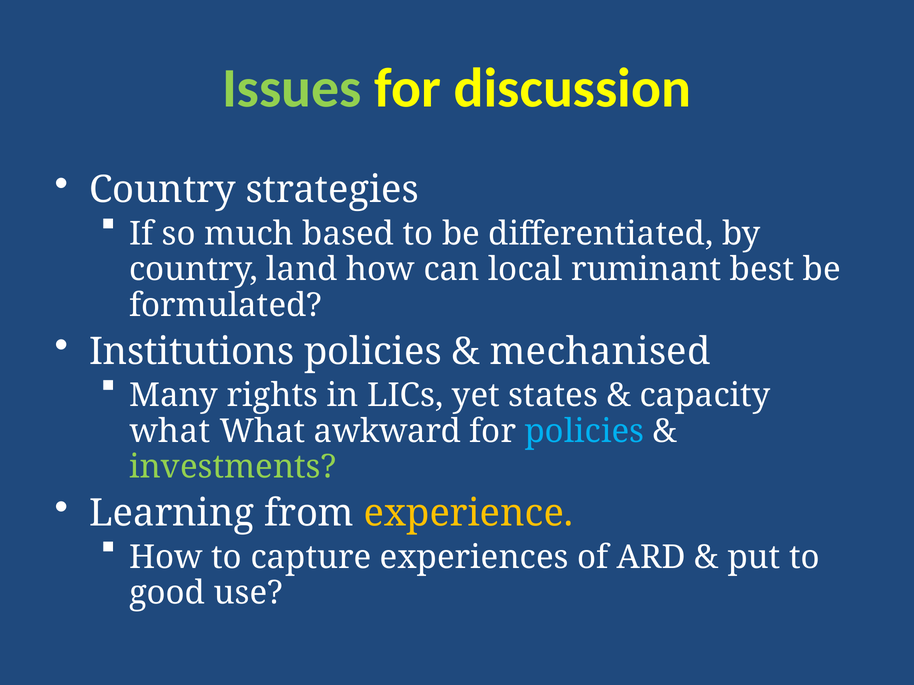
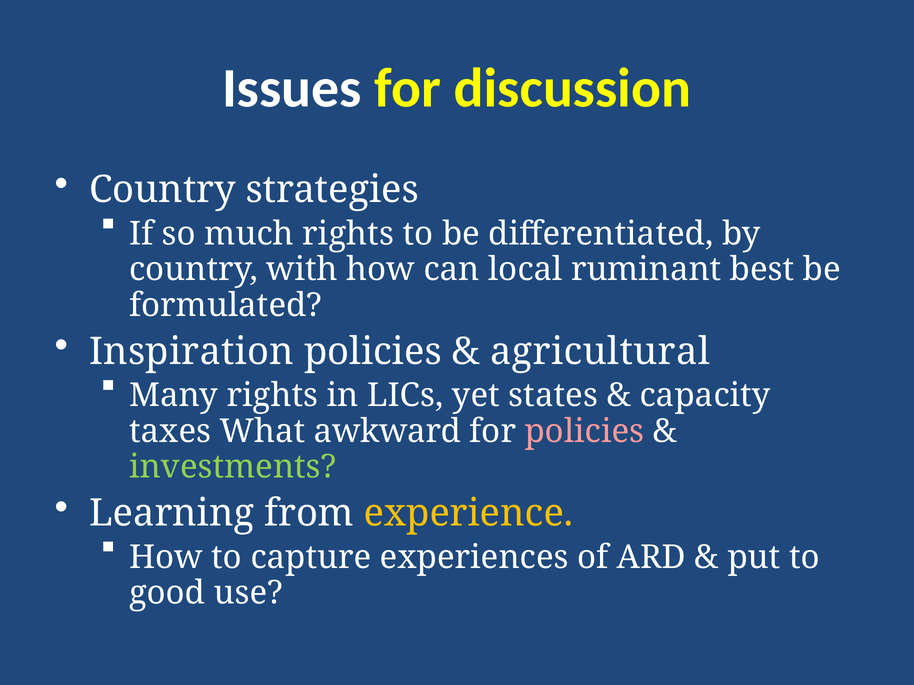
Issues colour: light green -> white
much based: based -> rights
land: land -> with
Institutions: Institutions -> Inspiration
mechanised: mechanised -> agricultural
what at (170, 432): what -> taxes
policies at (584, 432) colour: light blue -> pink
